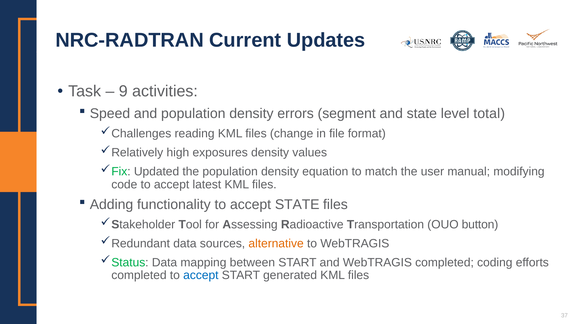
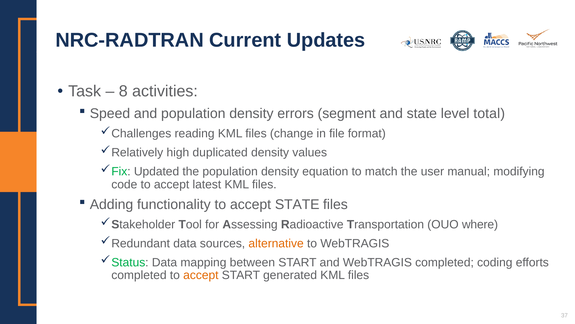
9: 9 -> 8
exposures: exposures -> duplicated
button: button -> where
accept at (201, 275) colour: blue -> orange
